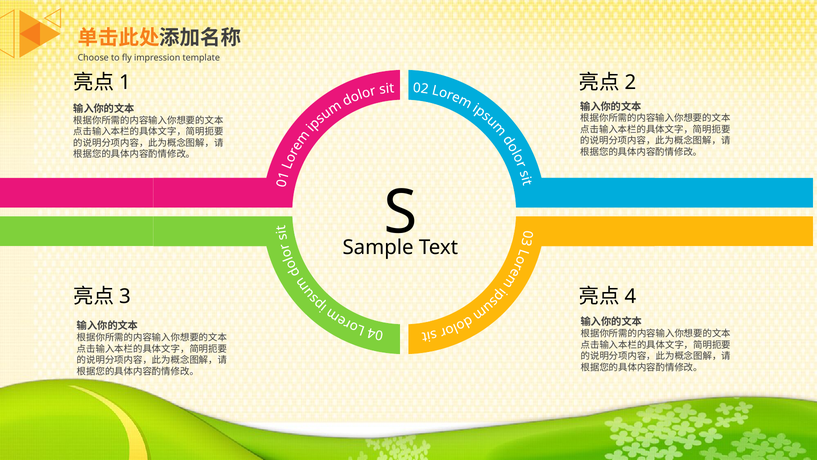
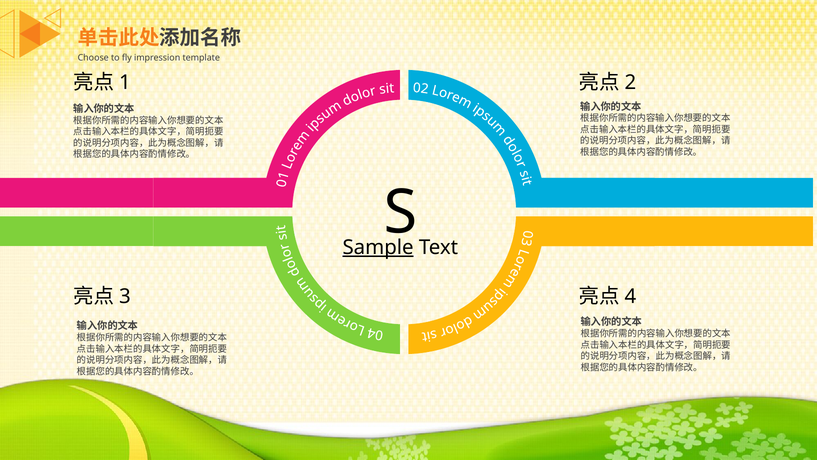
Sample underline: none -> present
